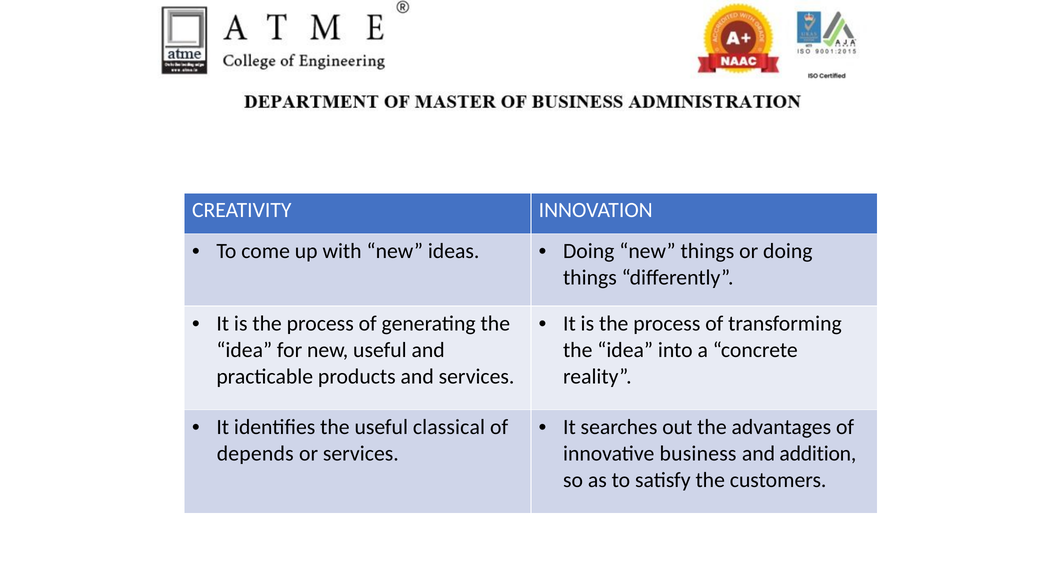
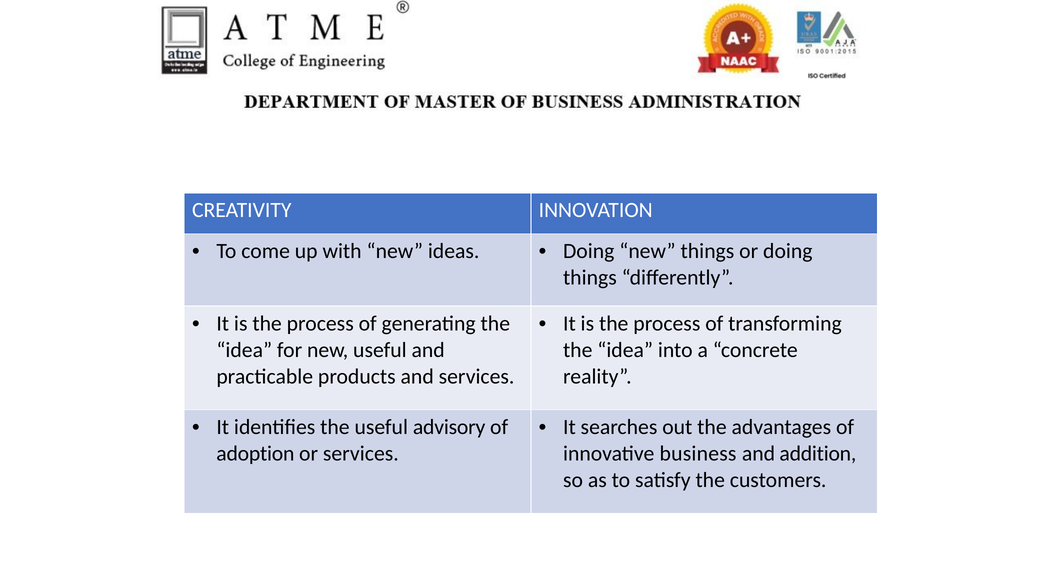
classical: classical -> advisory
depends: depends -> adoption
